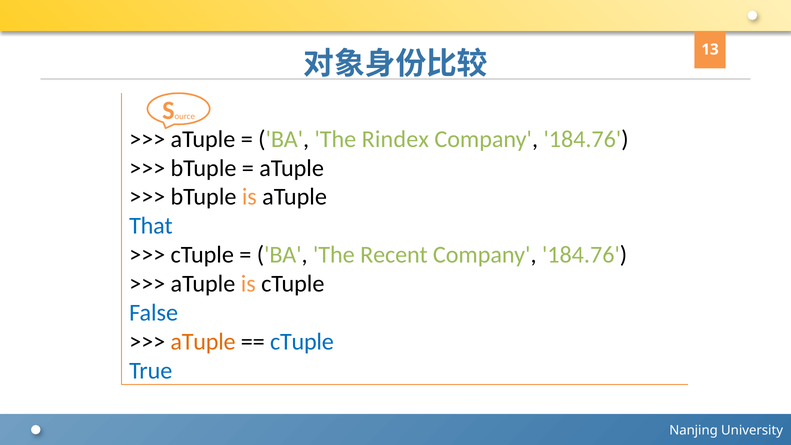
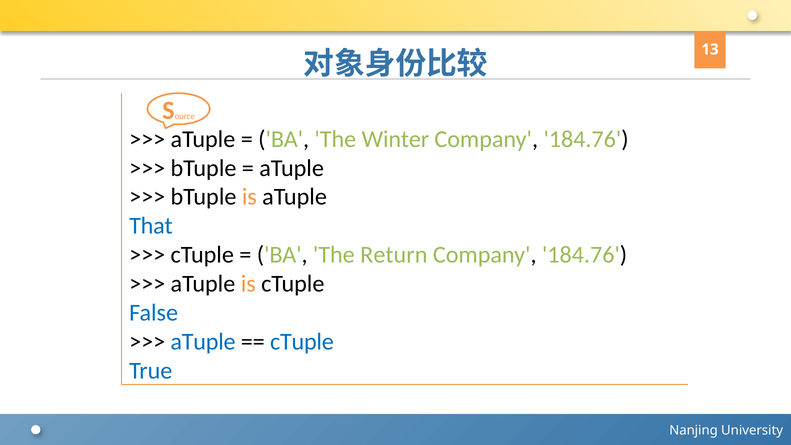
Rindex: Rindex -> Winter
Recent: Recent -> Return
aTuple at (203, 342) colour: orange -> blue
